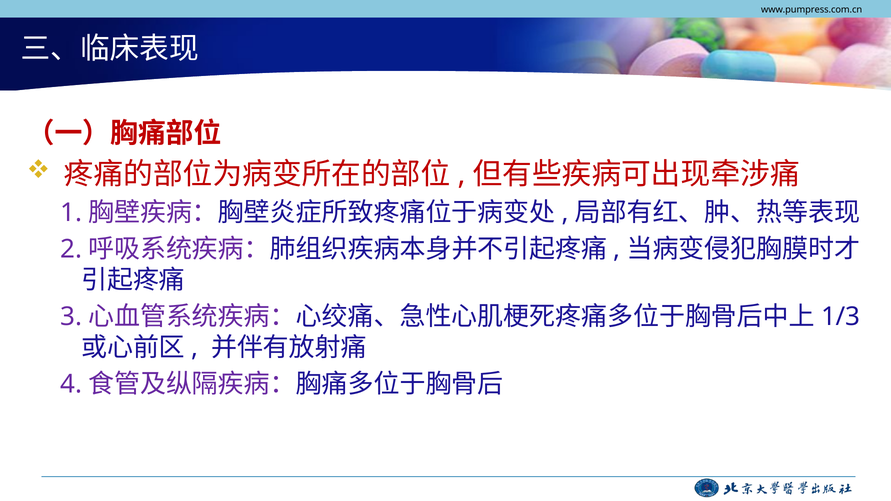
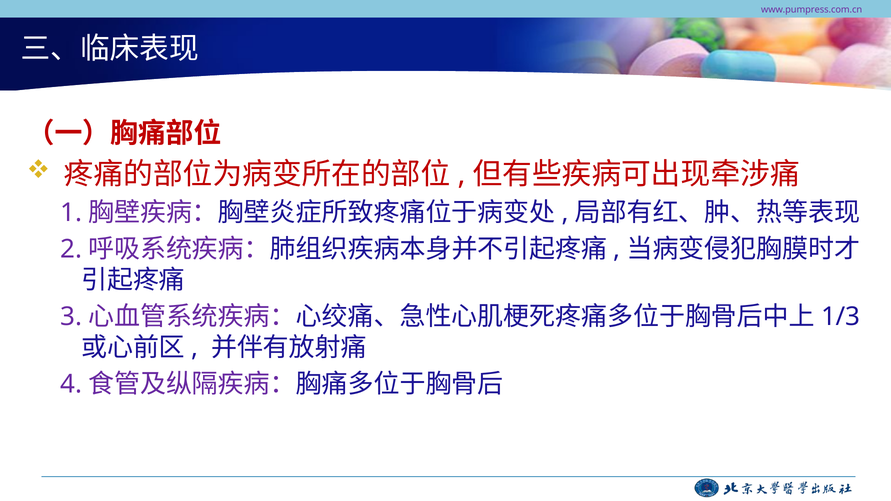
www.pumpress.com.cn colour: black -> purple
